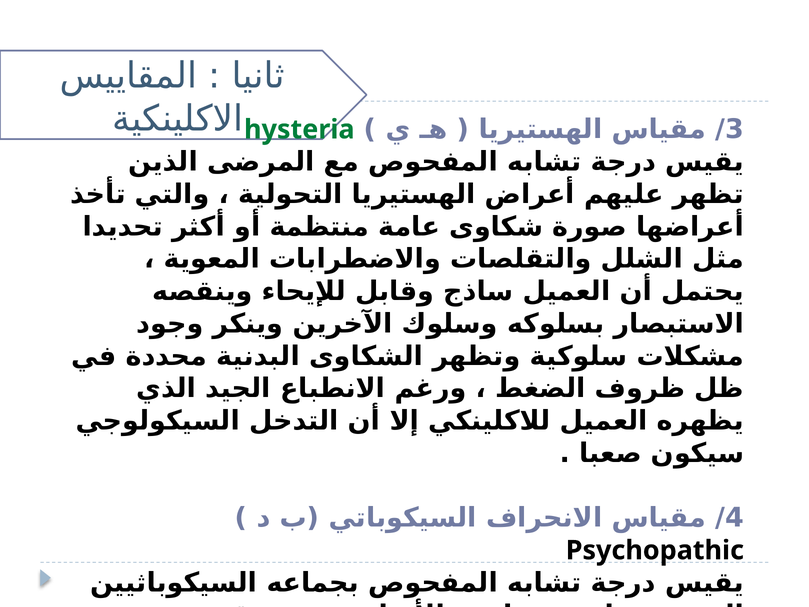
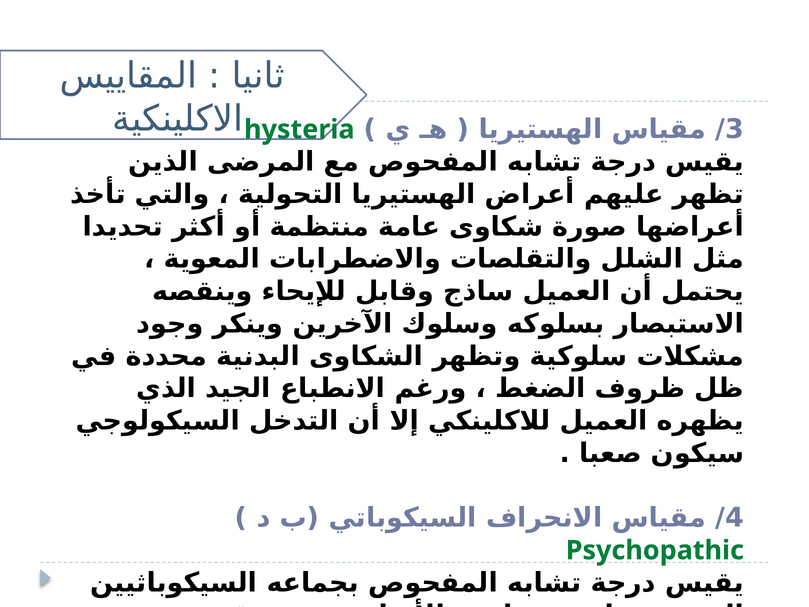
Psychopathic colour: black -> green
